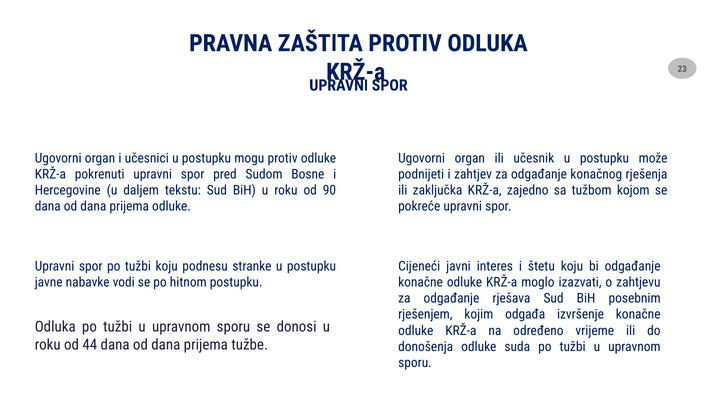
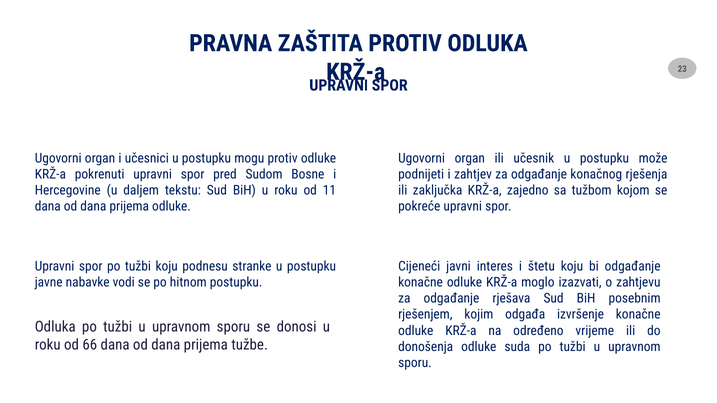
90: 90 -> 11
44: 44 -> 66
